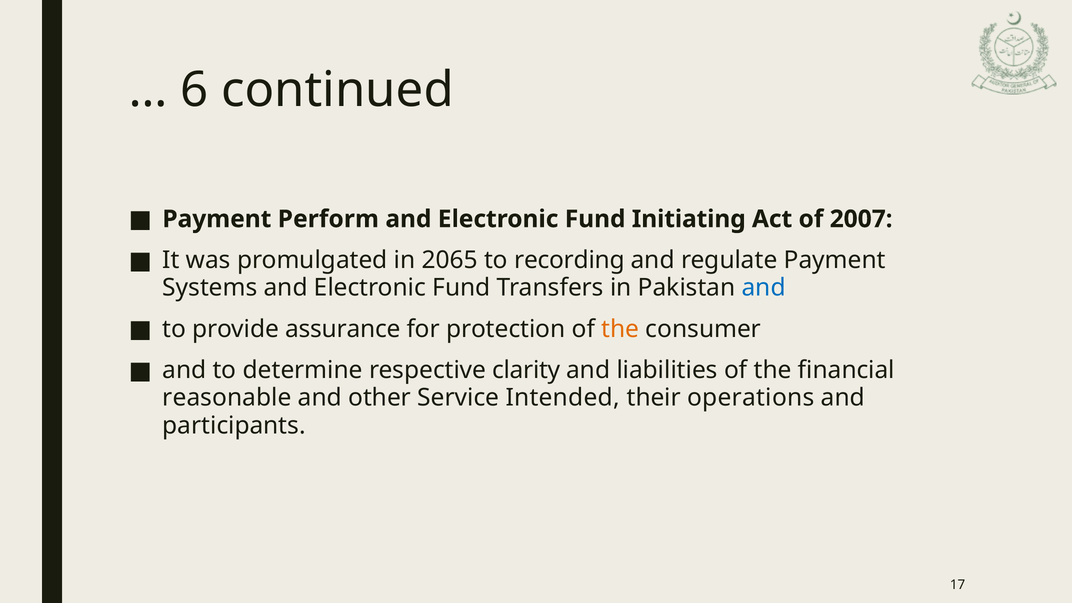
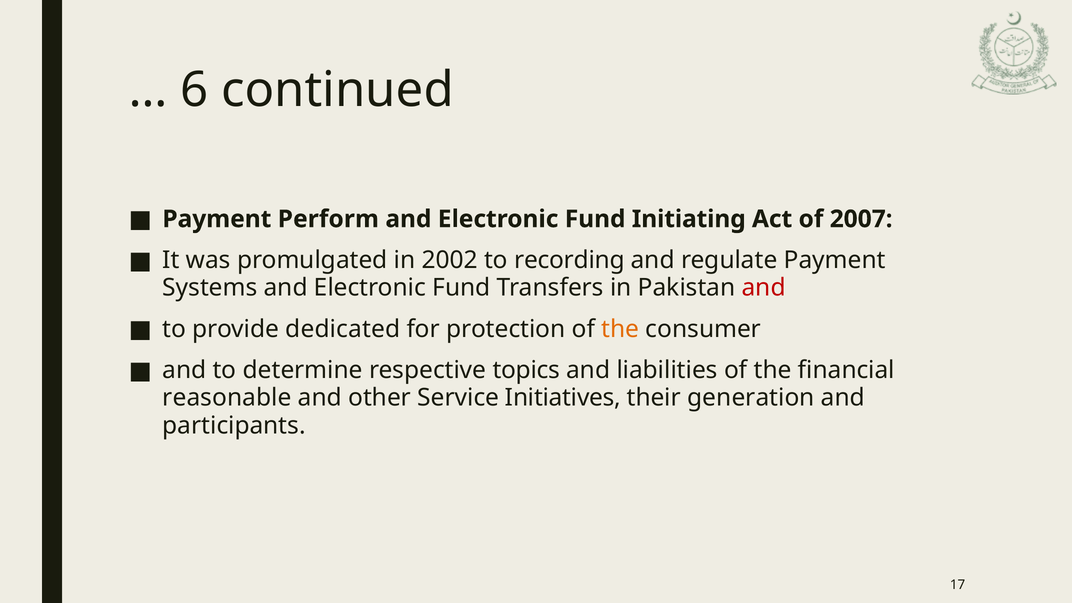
2065: 2065 -> 2002
and at (764, 288) colour: blue -> red
assurance: assurance -> dedicated
clarity: clarity -> topics
Intended: Intended -> Initiatives
operations: operations -> generation
